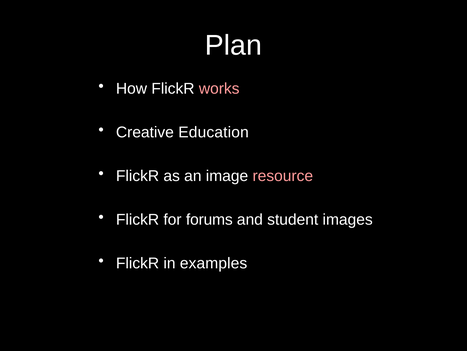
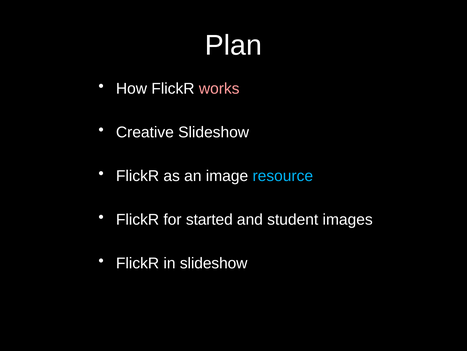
Creative Education: Education -> Slideshow
resource colour: pink -> light blue
forums: forums -> started
in examples: examples -> slideshow
